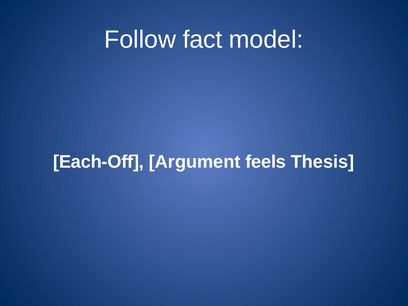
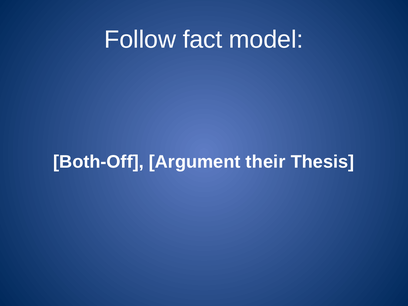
Each-Off: Each-Off -> Both-Off
feels: feels -> their
